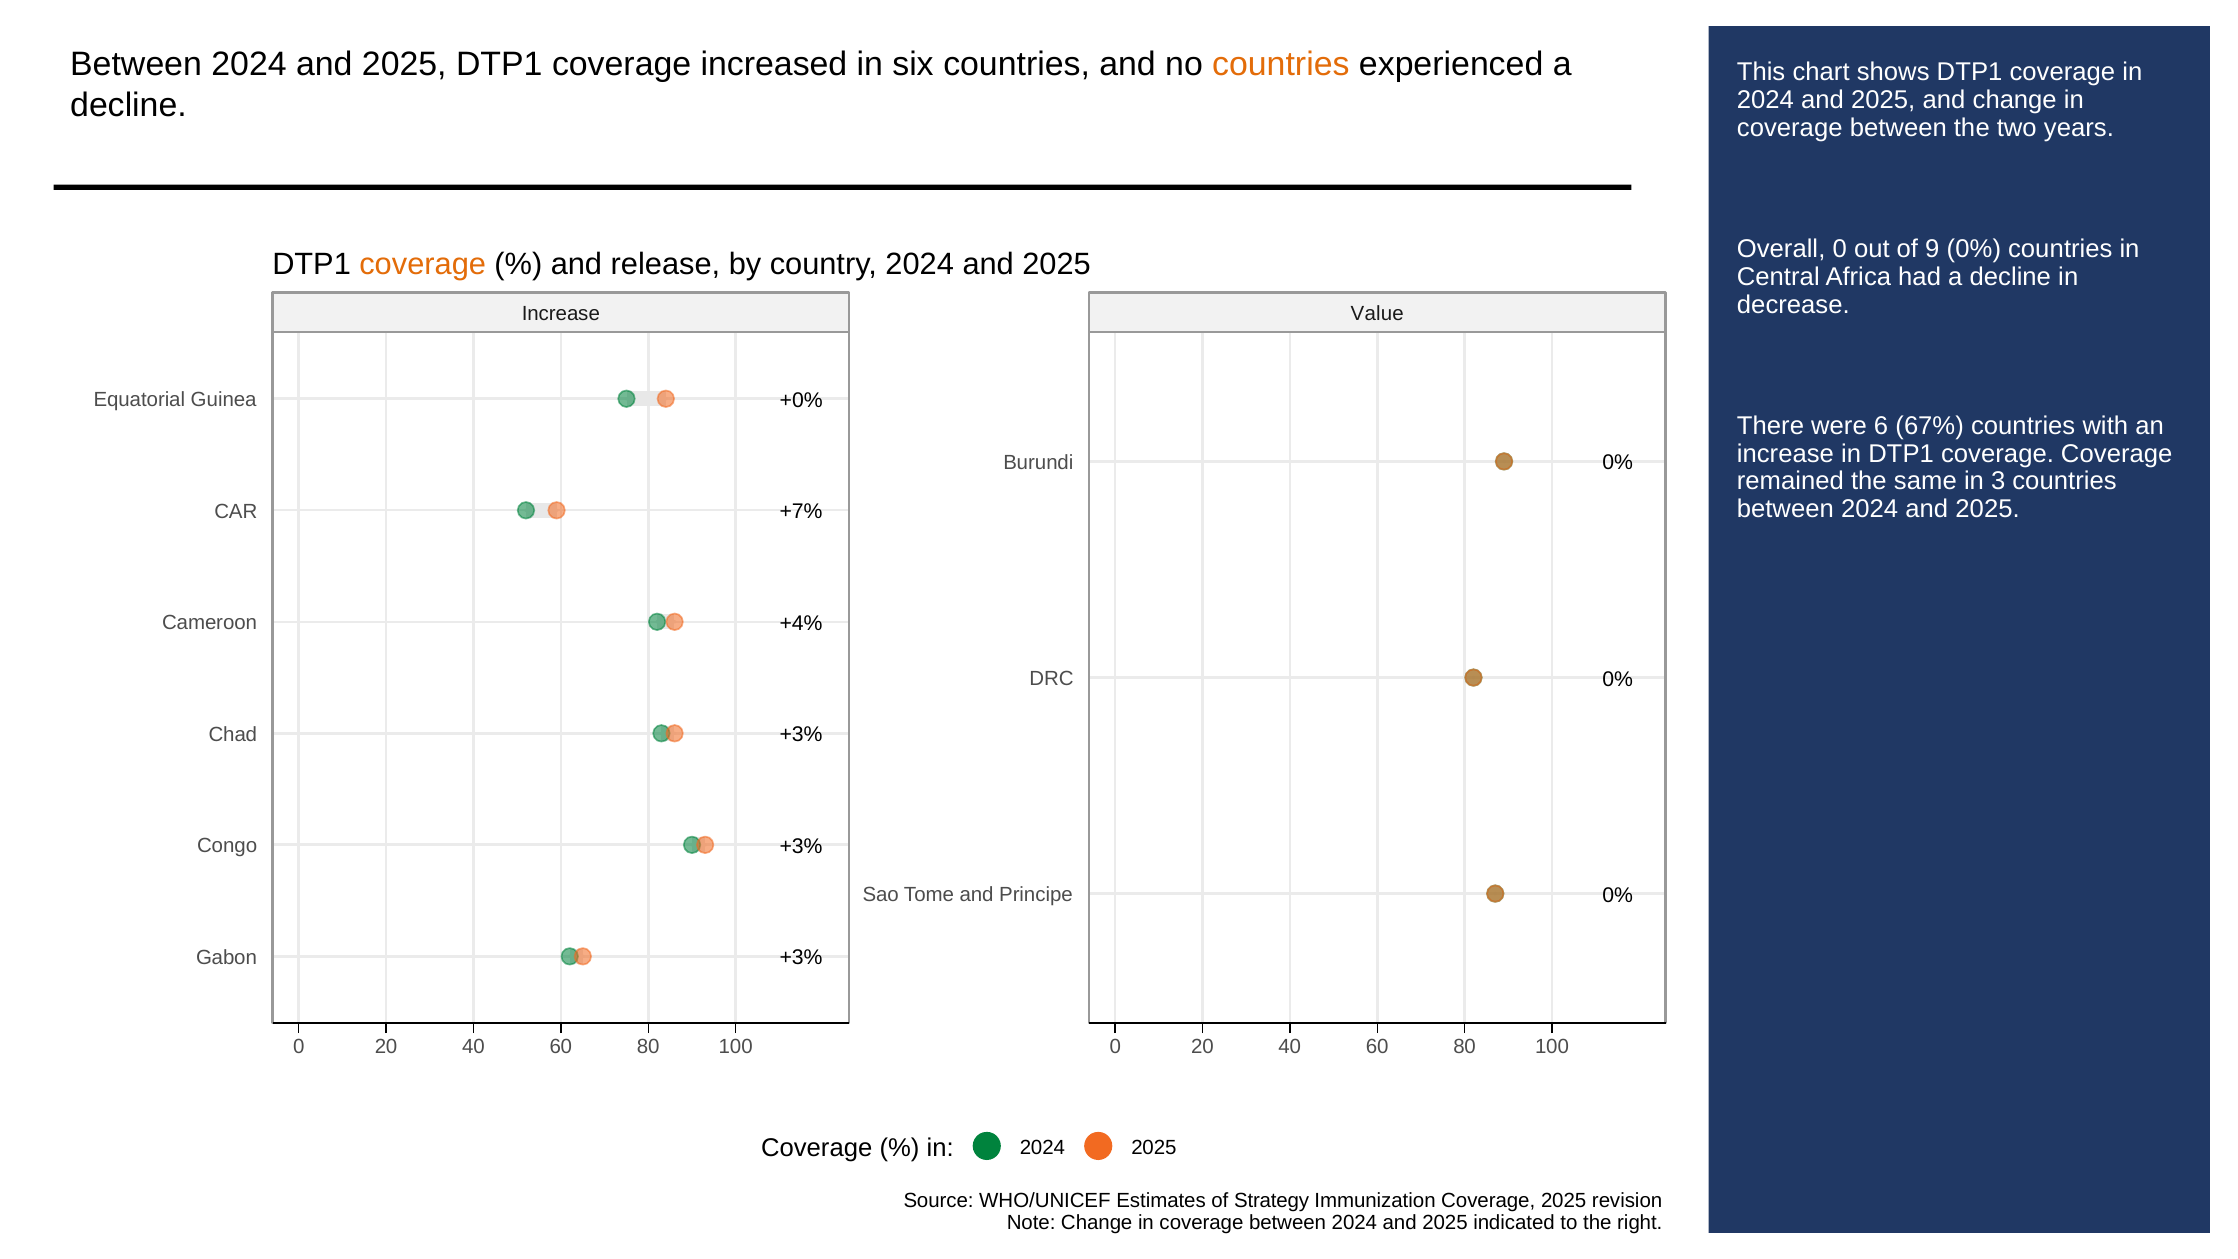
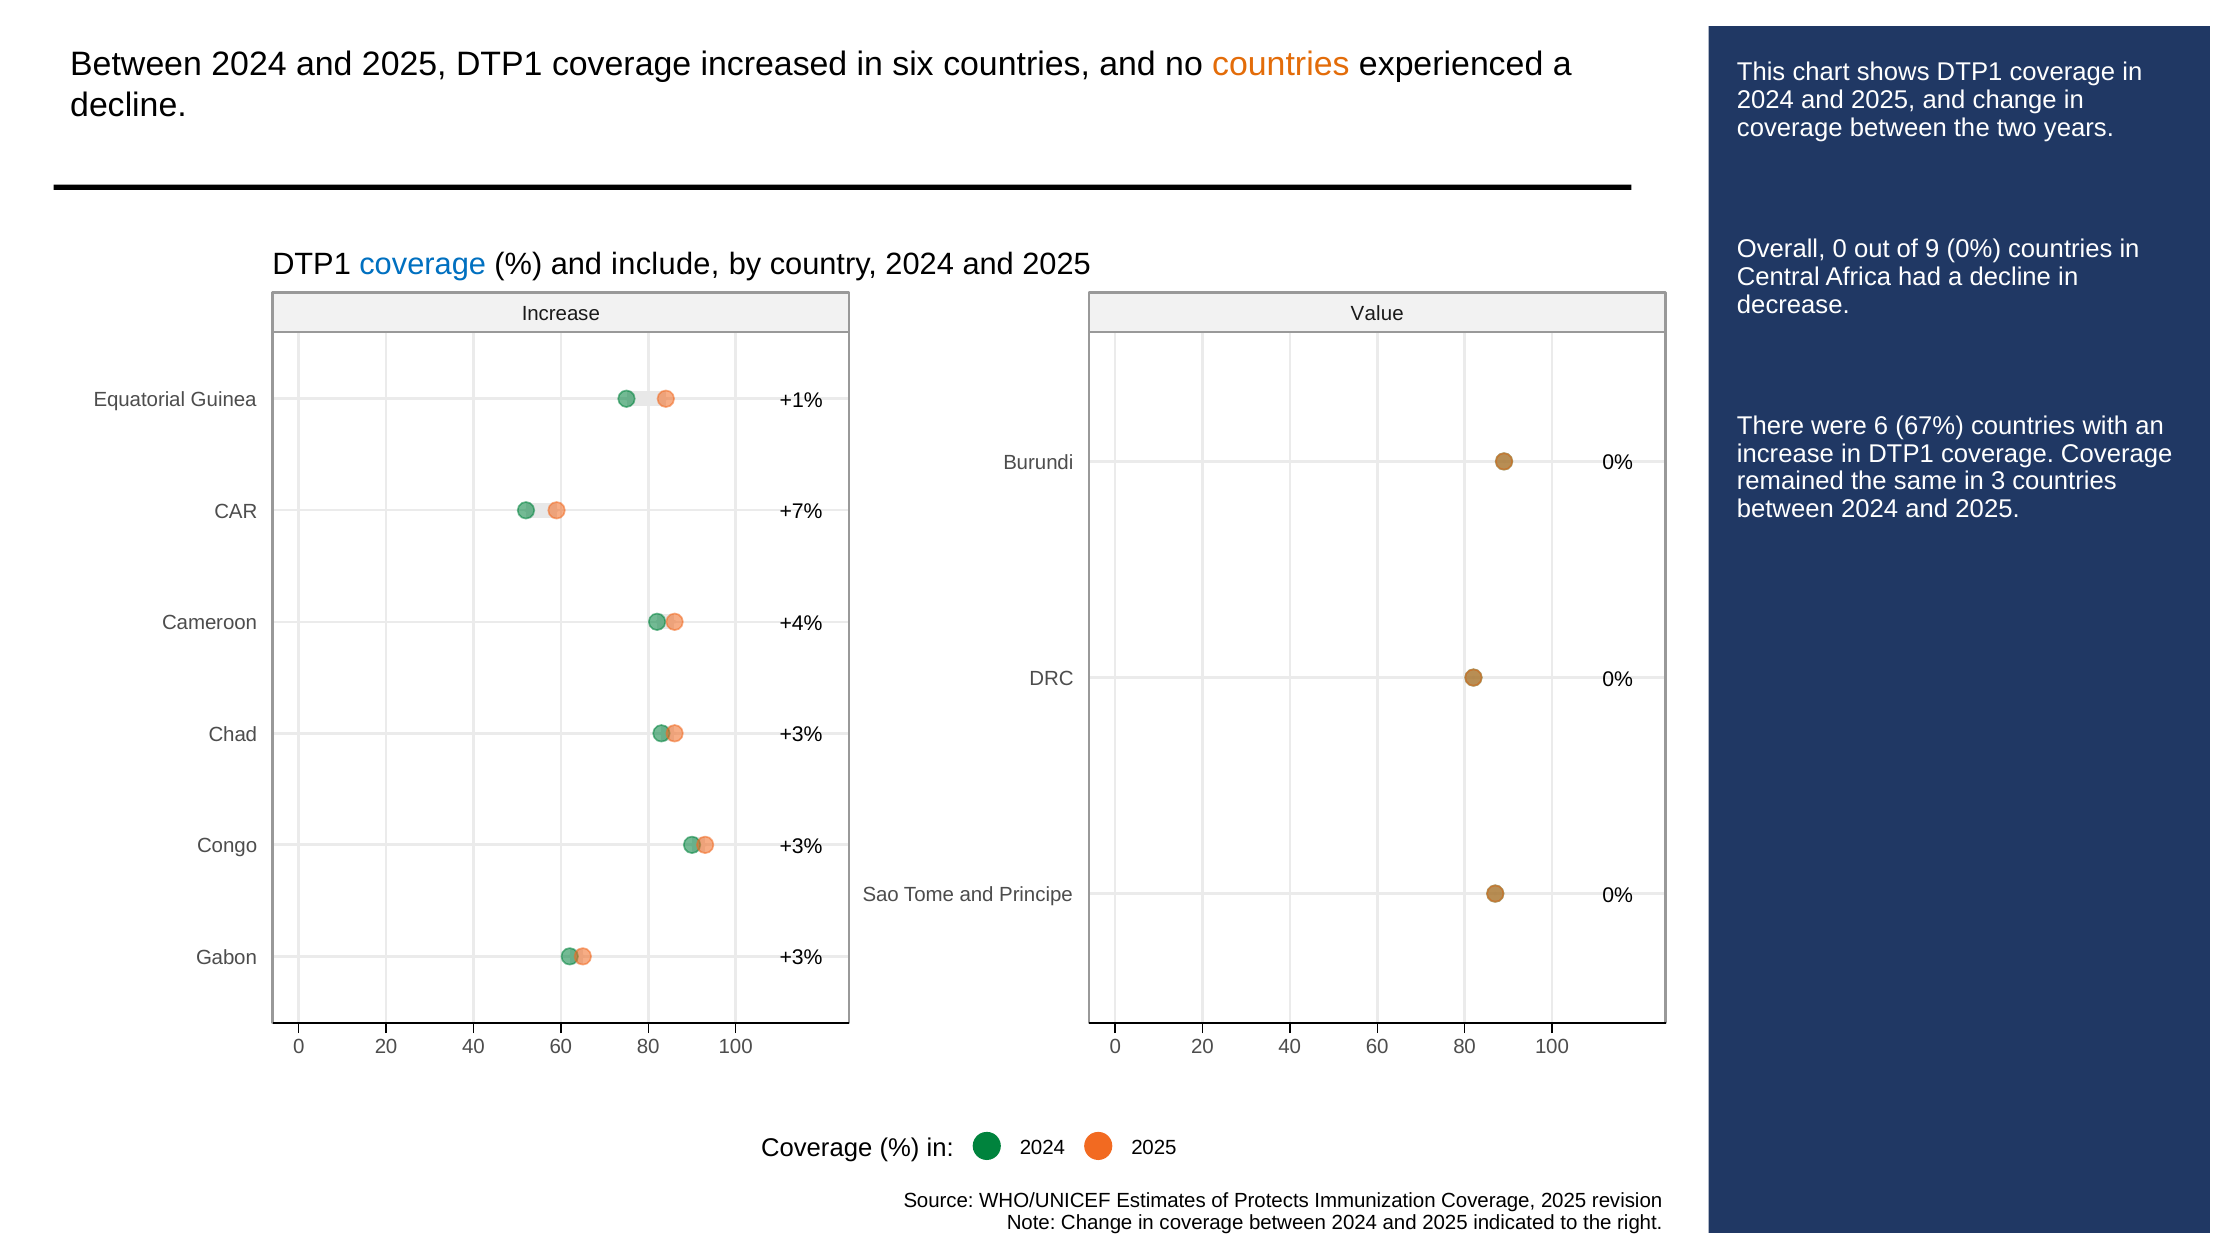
coverage at (423, 264) colour: orange -> blue
release: release -> include
+0%: +0% -> +1%
Strategy: Strategy -> Protects
